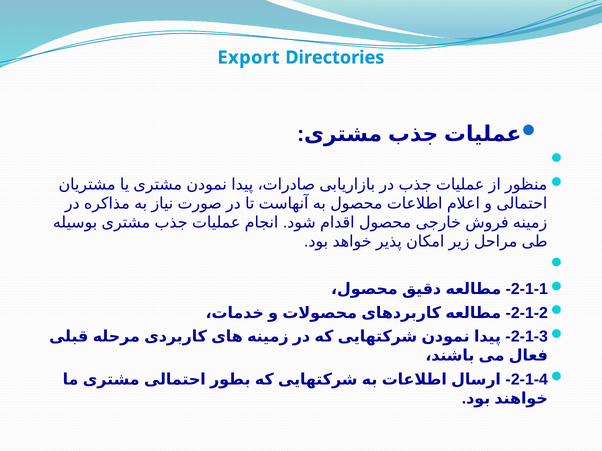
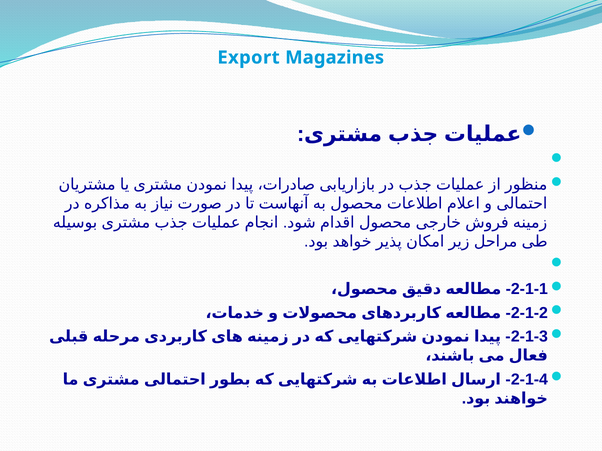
Directories: Directories -> Magazines
